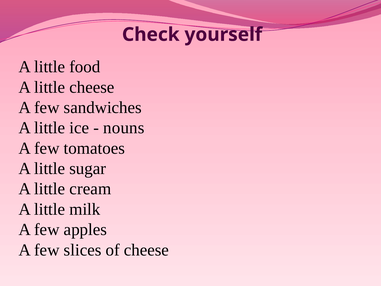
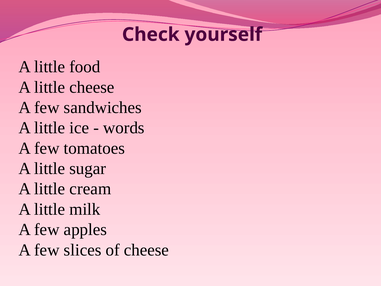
nouns: nouns -> words
